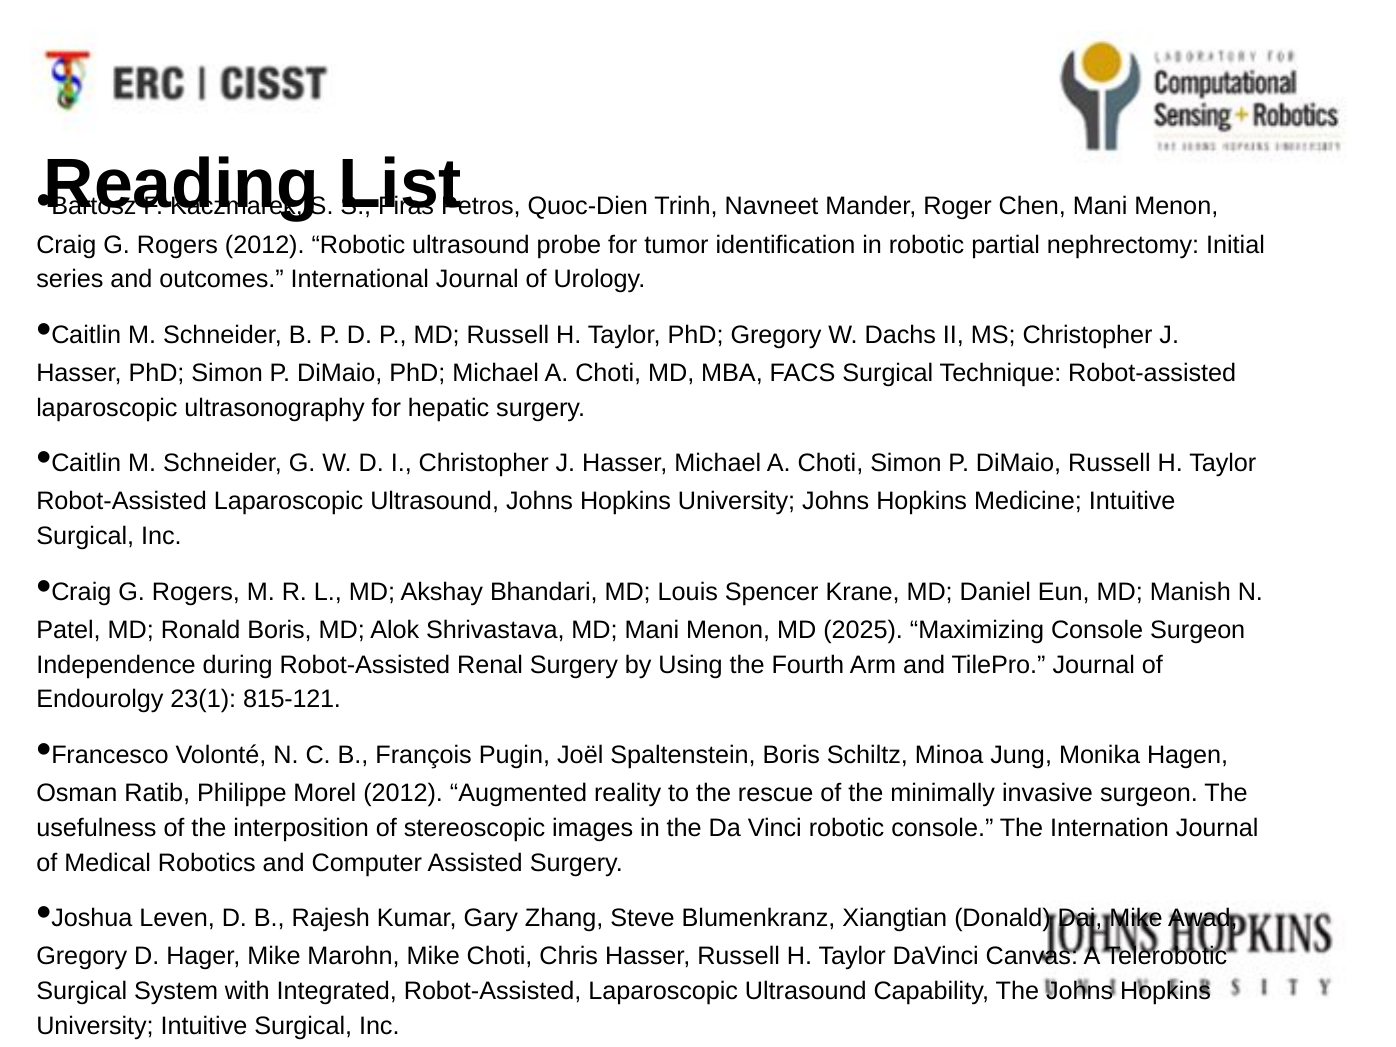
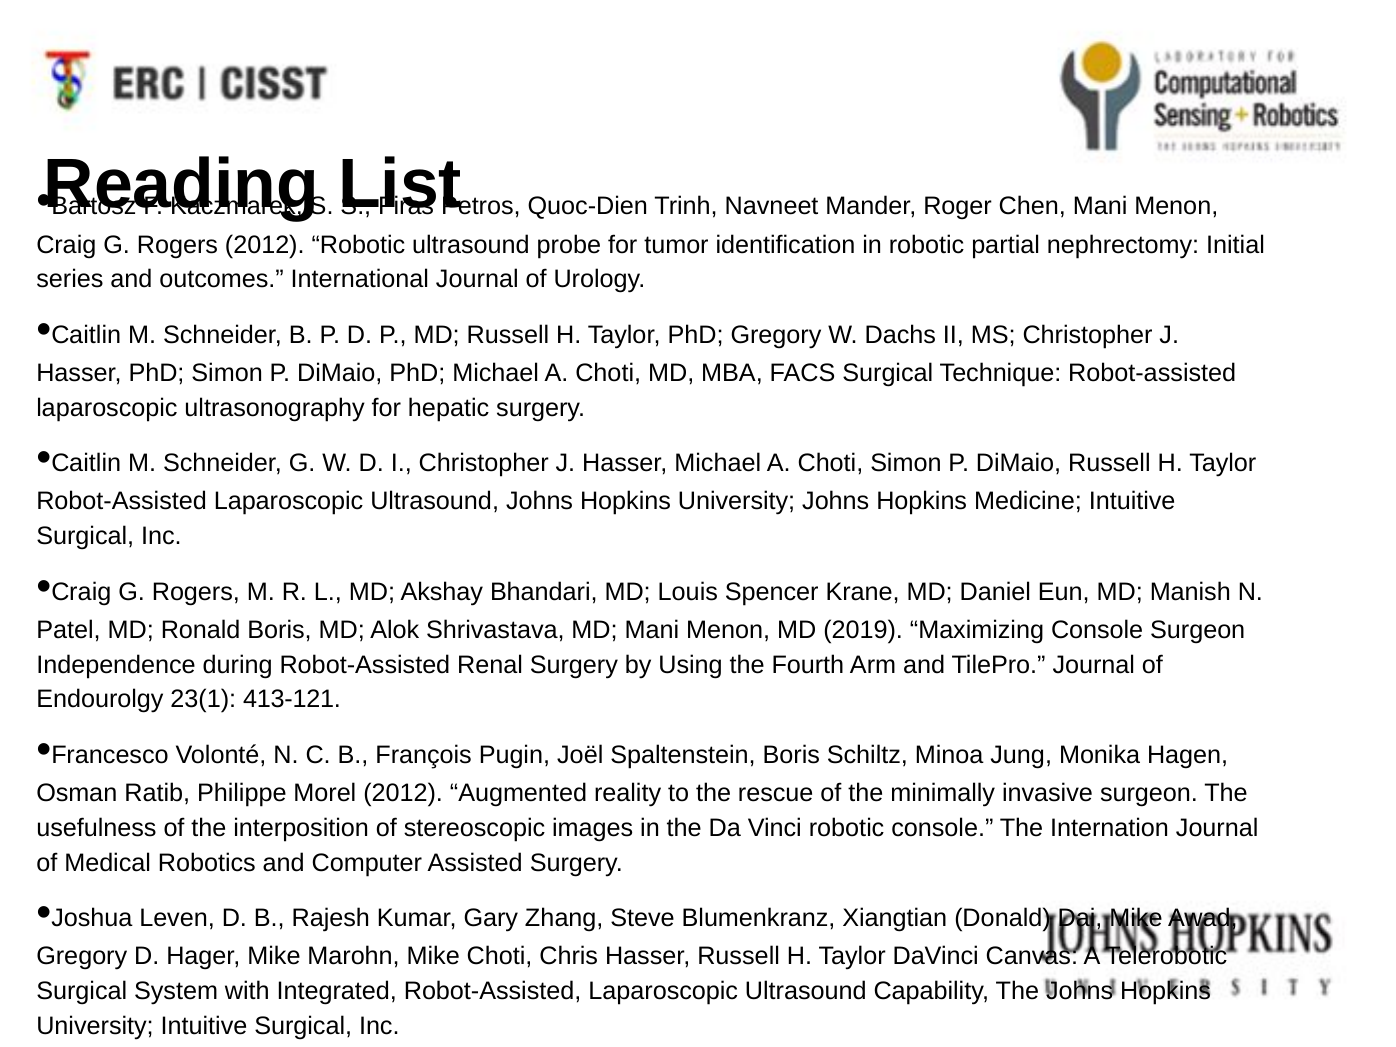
2025: 2025 -> 2019
815-121: 815-121 -> 413-121
